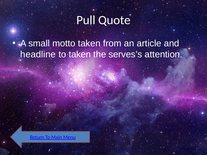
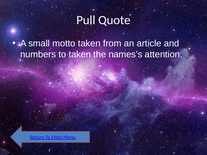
headline: headline -> numbers
serves’s: serves’s -> names’s
